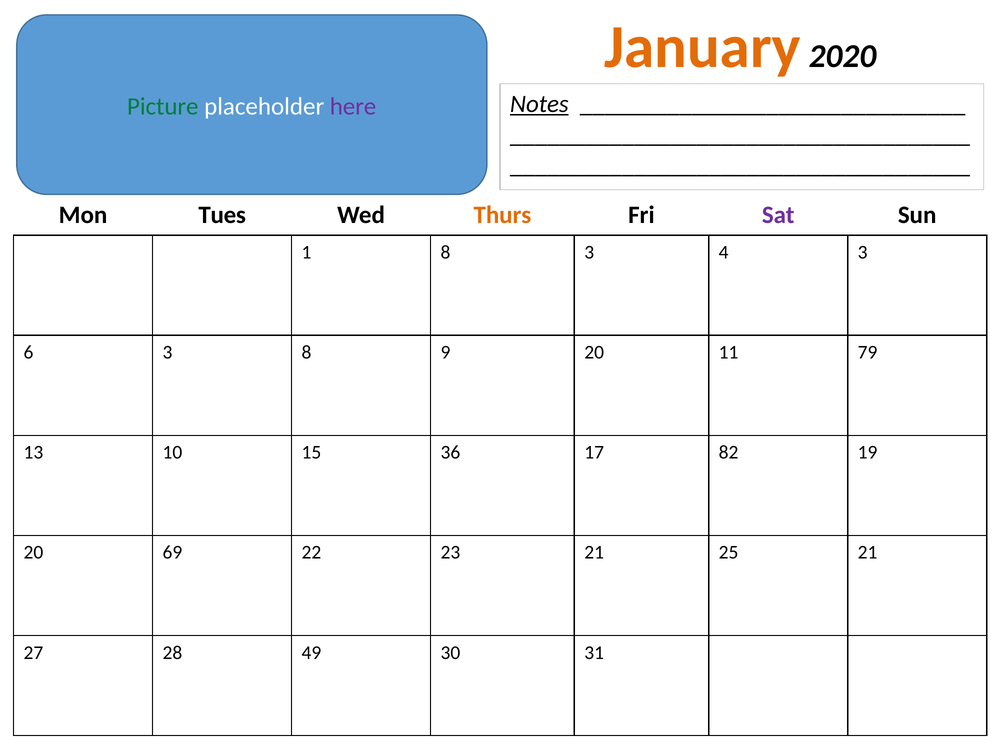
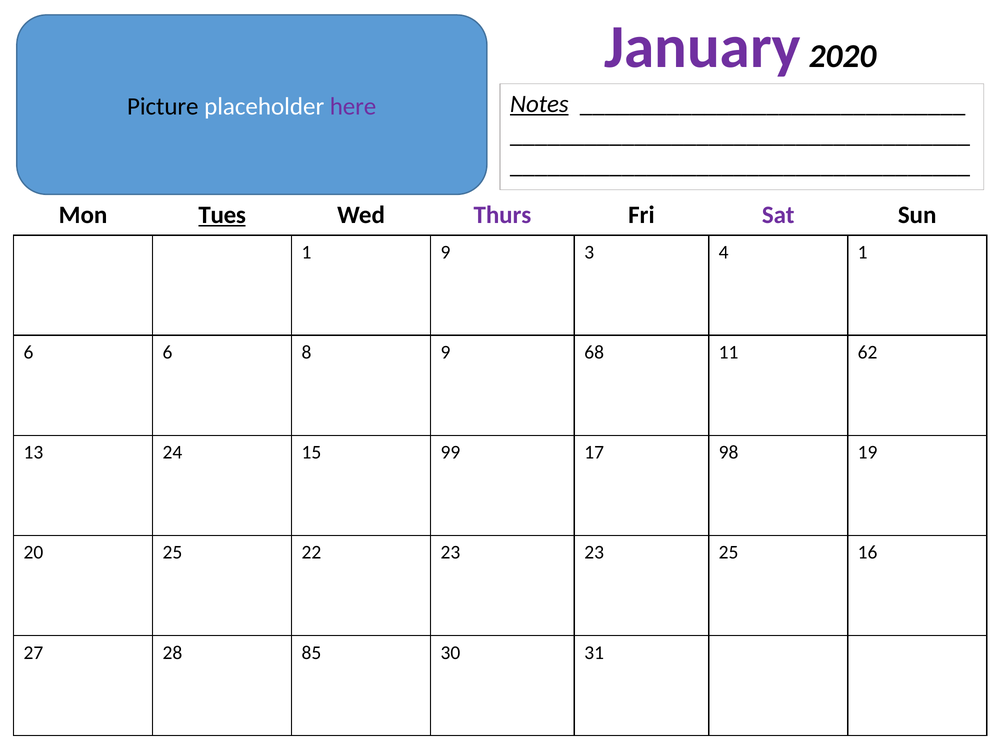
January colour: orange -> purple
Picture colour: green -> black
Tues underline: none -> present
Thurs colour: orange -> purple
1 8: 8 -> 9
4 3: 3 -> 1
6 3: 3 -> 6
9 20: 20 -> 68
79: 79 -> 62
10: 10 -> 24
36: 36 -> 99
82: 82 -> 98
20 69: 69 -> 25
23 21: 21 -> 23
25 21: 21 -> 16
49: 49 -> 85
